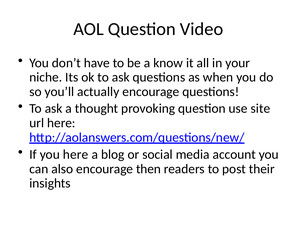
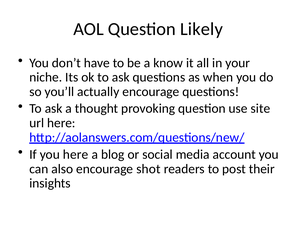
Video: Video -> Likely
then: then -> shot
